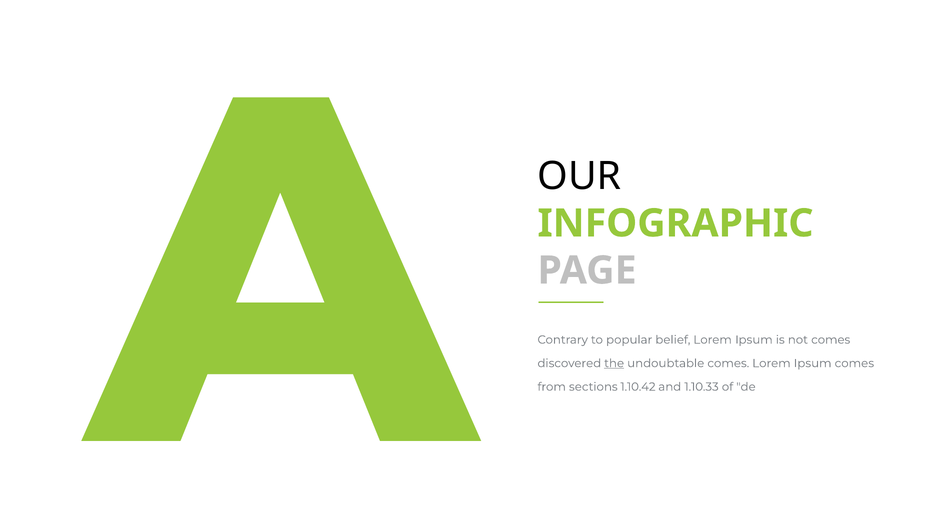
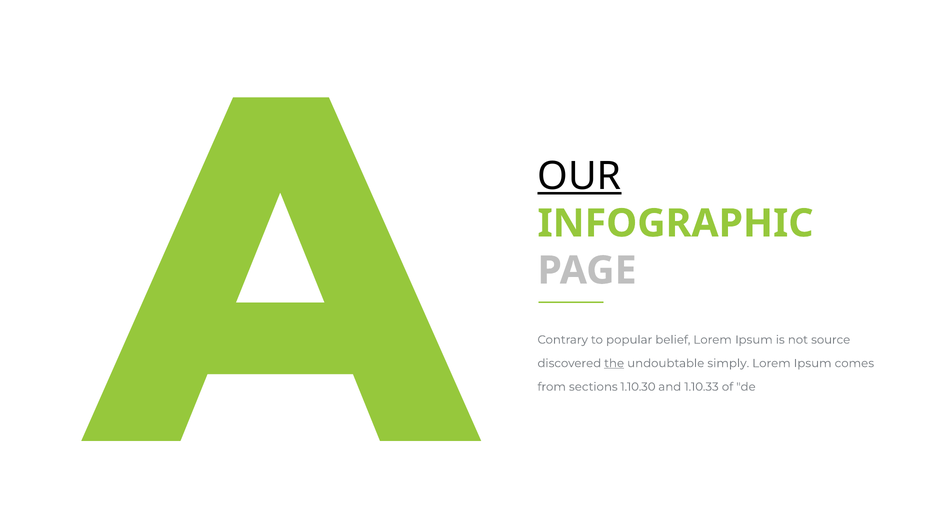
OUR underline: none -> present
not comes: comes -> source
undoubtable comes: comes -> simply
1.10.42: 1.10.42 -> 1.10.30
